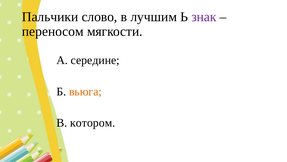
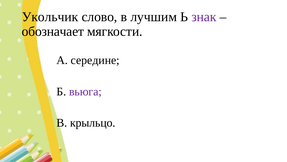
Пальчики: Пальчики -> Укольчик
переносом: переносом -> обозначает
вьюга colour: orange -> purple
котором: котором -> крыльцо
